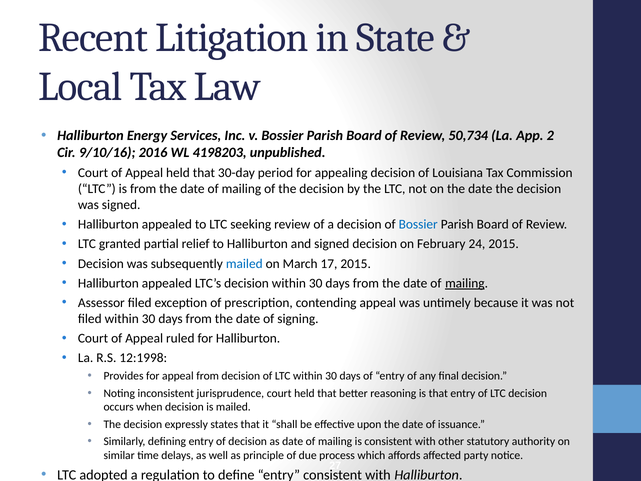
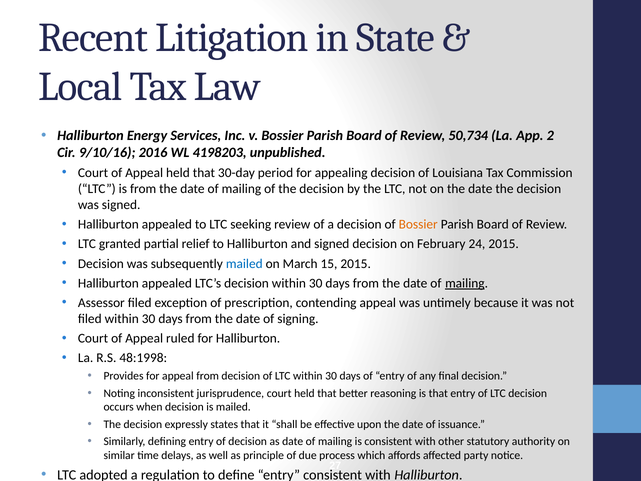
Bossier at (418, 224) colour: blue -> orange
17: 17 -> 15
12:1998: 12:1998 -> 48:1998
